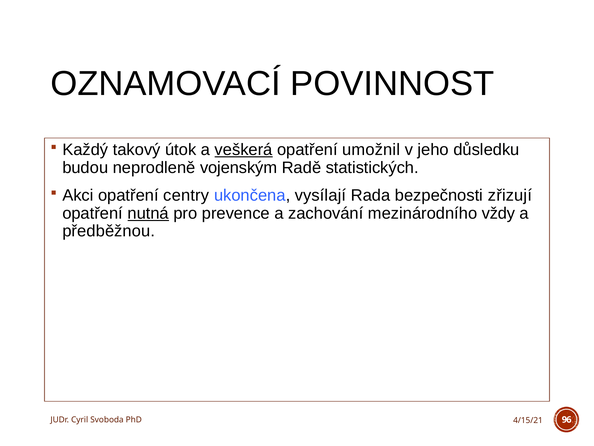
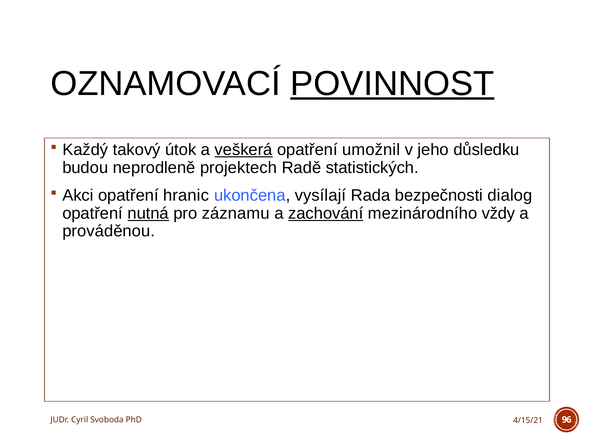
POVINNOST underline: none -> present
vojenským: vojenským -> projektech
centry: centry -> hranic
zřizují: zřizují -> dialog
prevence: prevence -> záznamu
zachování underline: none -> present
předběžnou: předběžnou -> prováděnou
